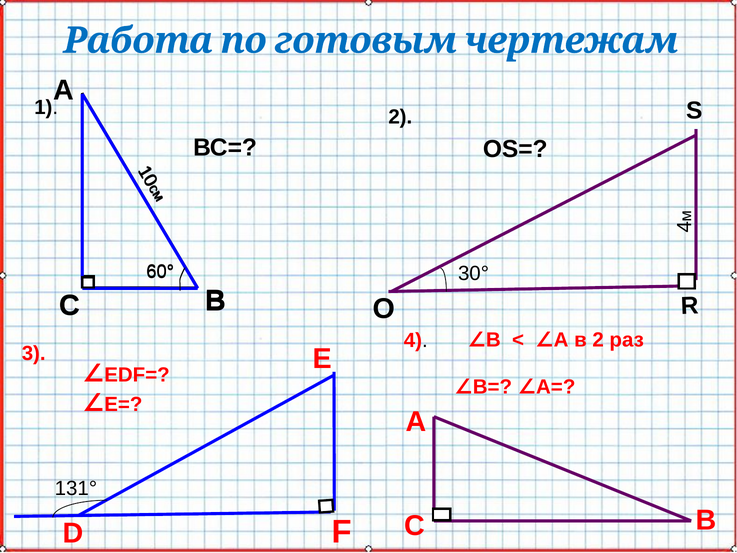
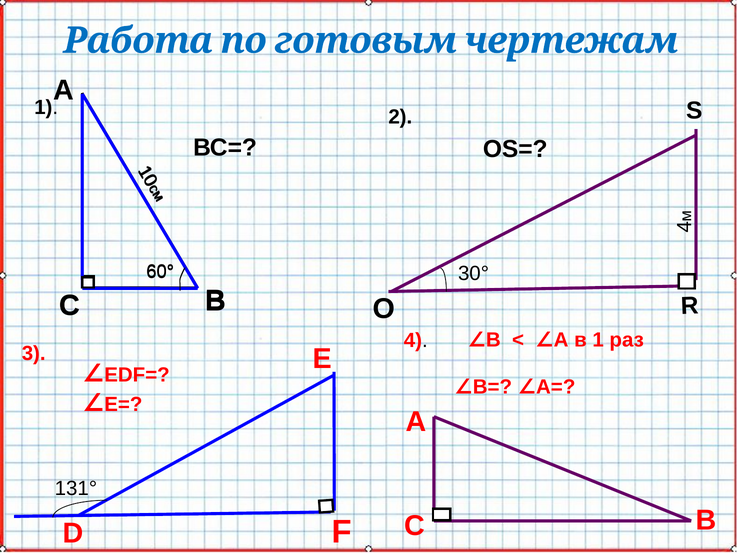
∠А в 2: 2 -> 1
